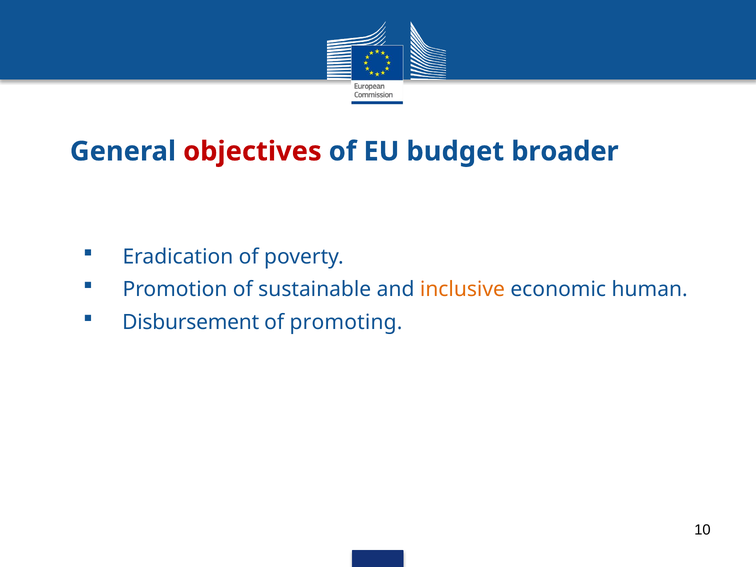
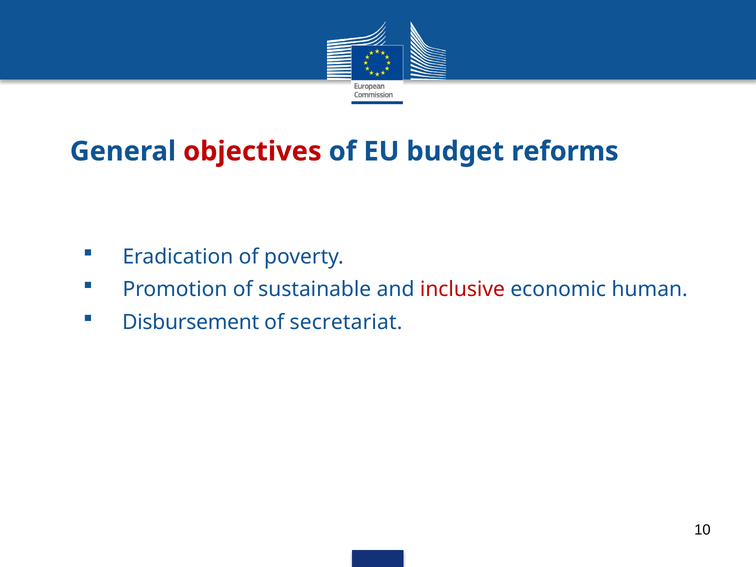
broader: broader -> reforms
inclusive colour: orange -> red
promoting: promoting -> secretariat
